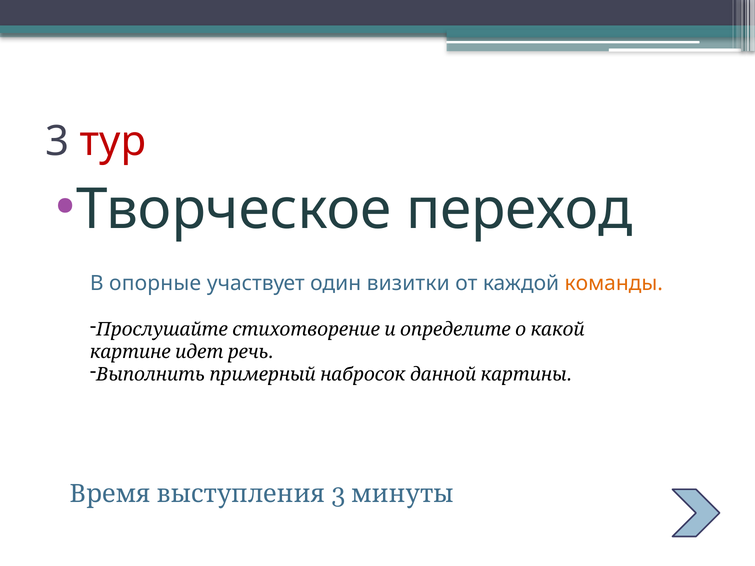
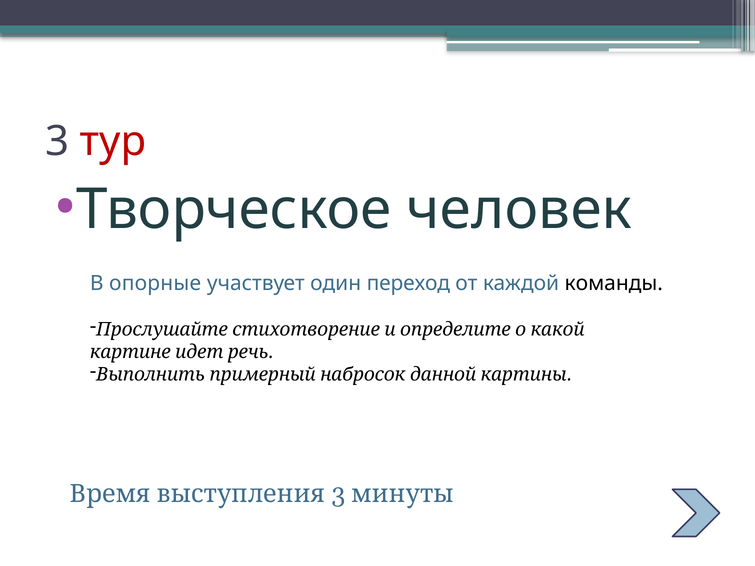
переход: переход -> человек
визитки: визитки -> переход
команды colour: orange -> black
